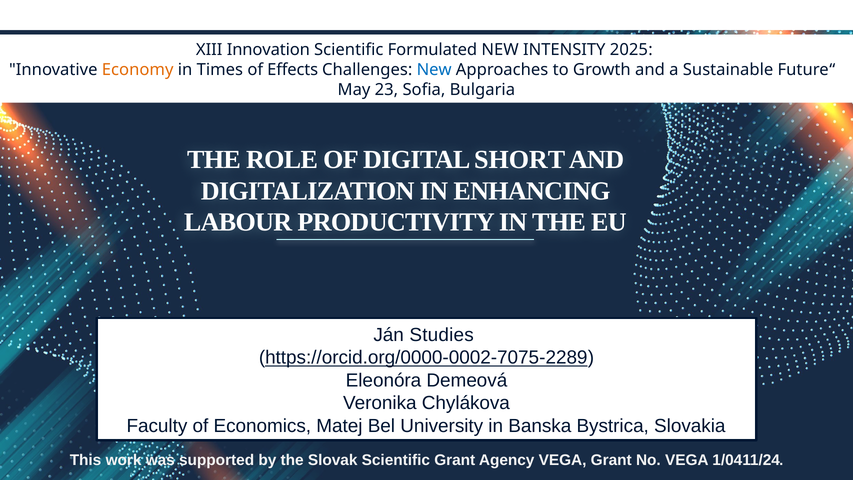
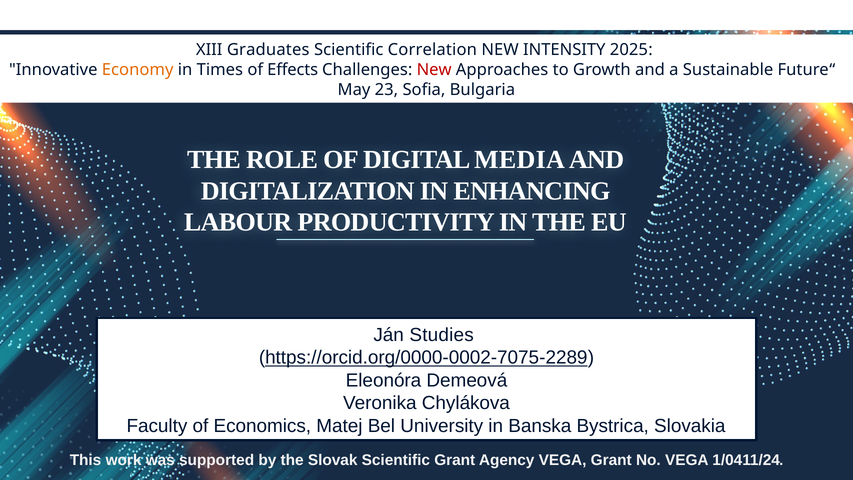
Innovation: Innovation -> Graduates
Formulated: Formulated -> Correlation
New at (434, 70) colour: blue -> red
SHORT: SHORT -> MEDIA
